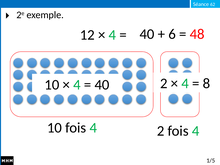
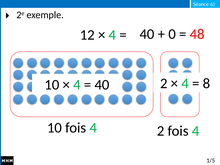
6: 6 -> 0
